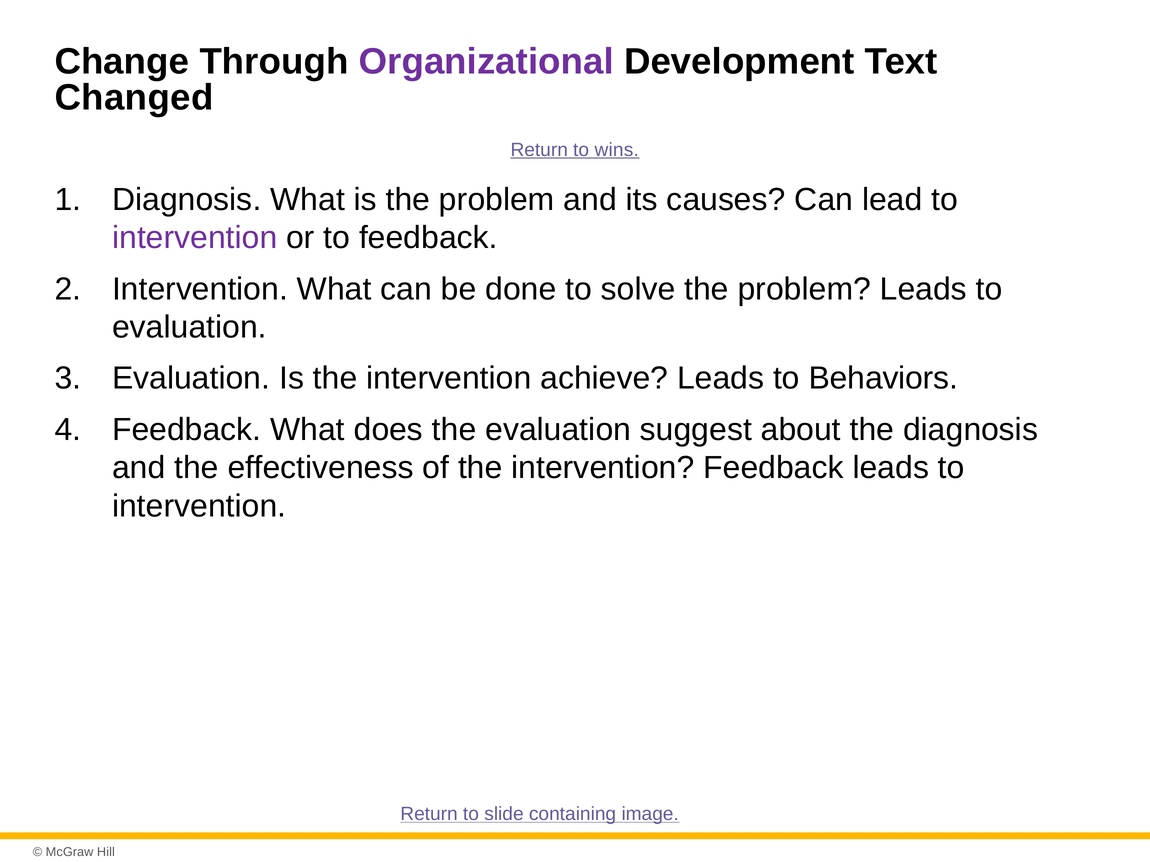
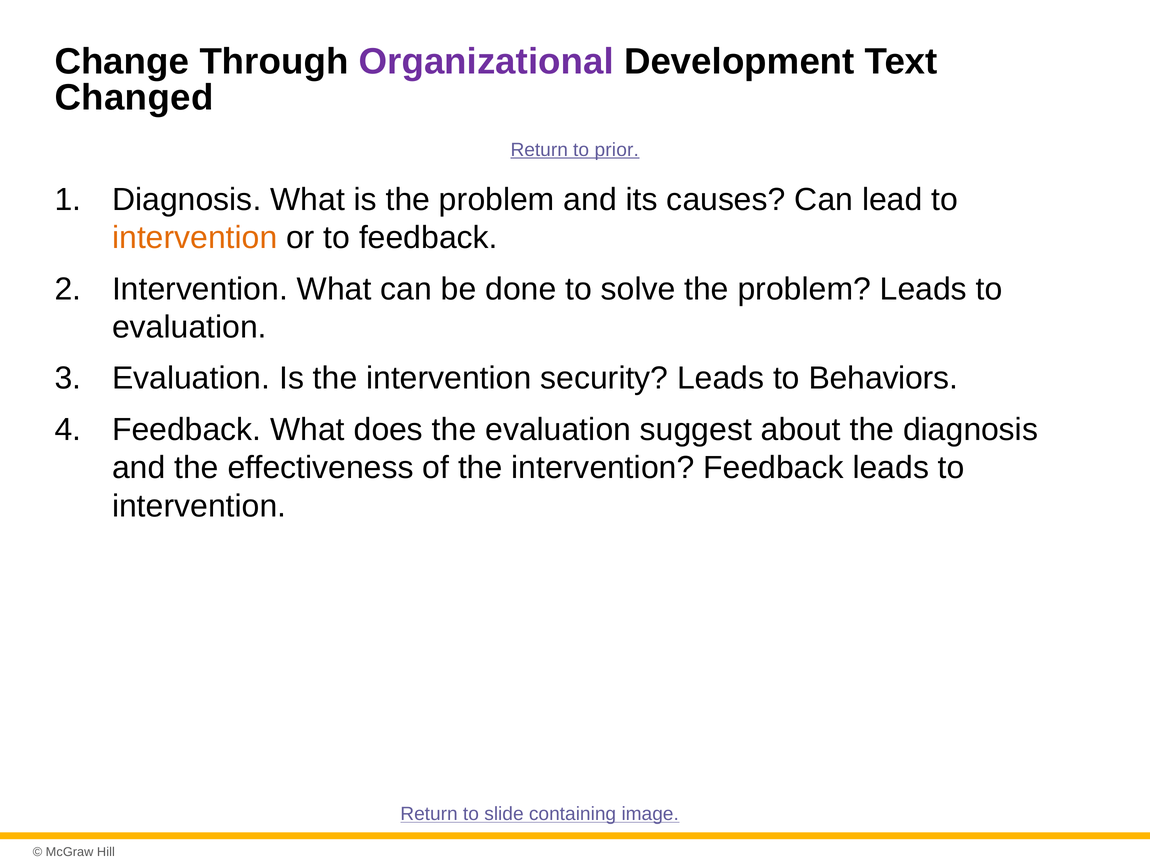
wins: wins -> prior
intervention at (195, 238) colour: purple -> orange
achieve: achieve -> security
